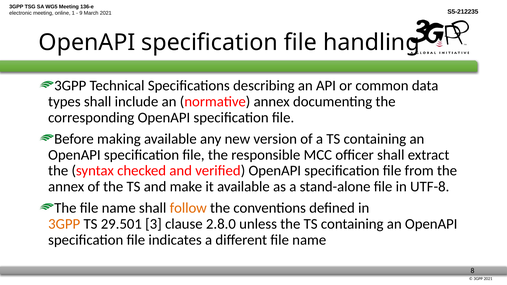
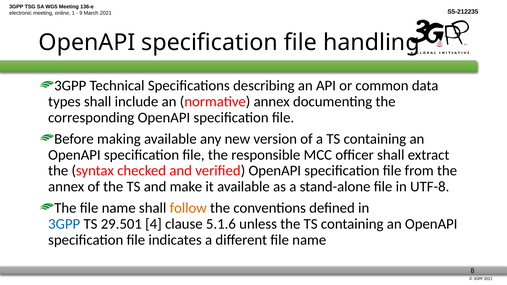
3GPP at (64, 224) colour: orange -> blue
3: 3 -> 4
2.8.0: 2.8.0 -> 5.1.6
